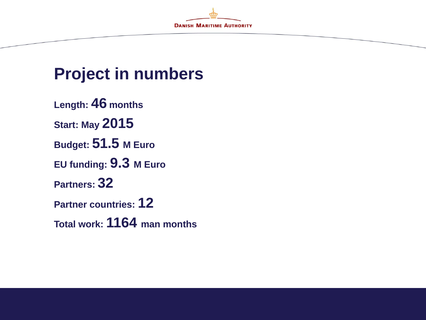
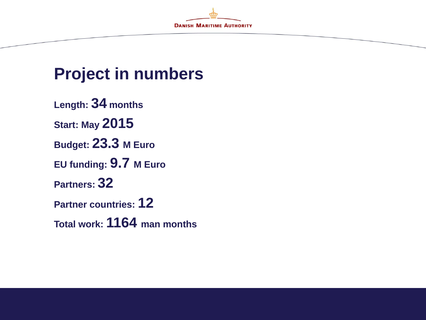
46: 46 -> 34
51.5: 51.5 -> 23.3
9.3: 9.3 -> 9.7
